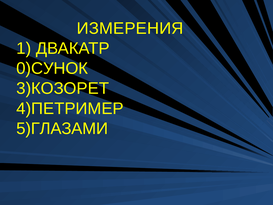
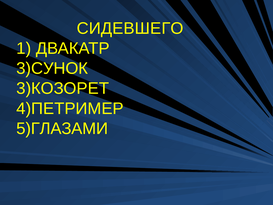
ИЗМЕРЕНИЯ: ИЗМЕРЕНИЯ -> СИДЕВШЕГО
0)СУНОК: 0)СУНОК -> 3)СУНОК
